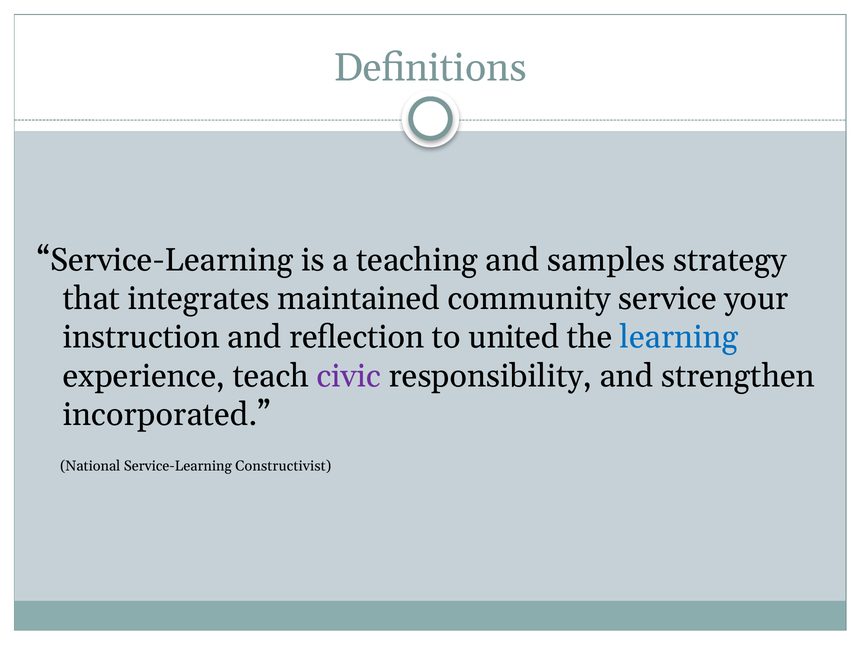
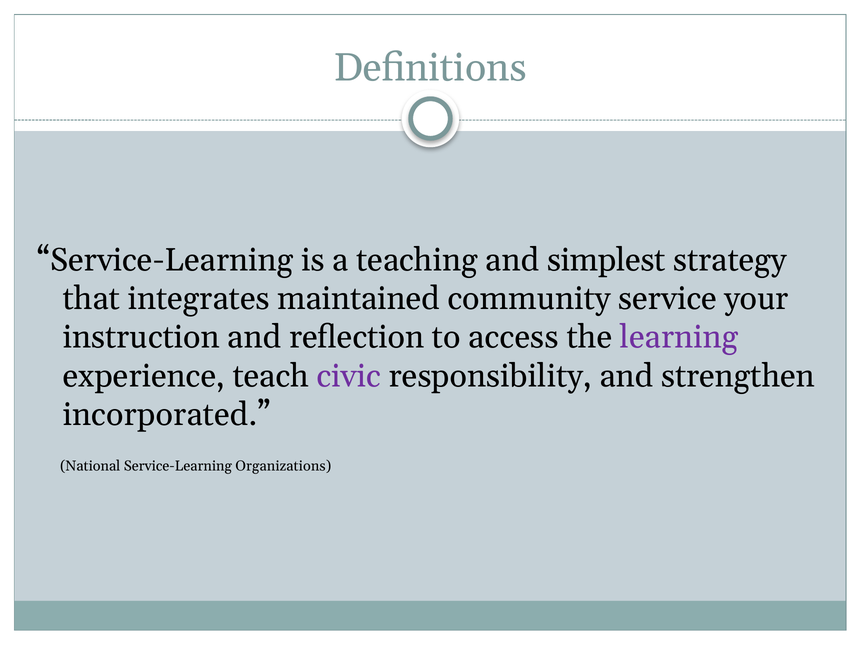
samples: samples -> simplest
united: united -> access
learning colour: blue -> purple
Constructivist: Constructivist -> Organizations
